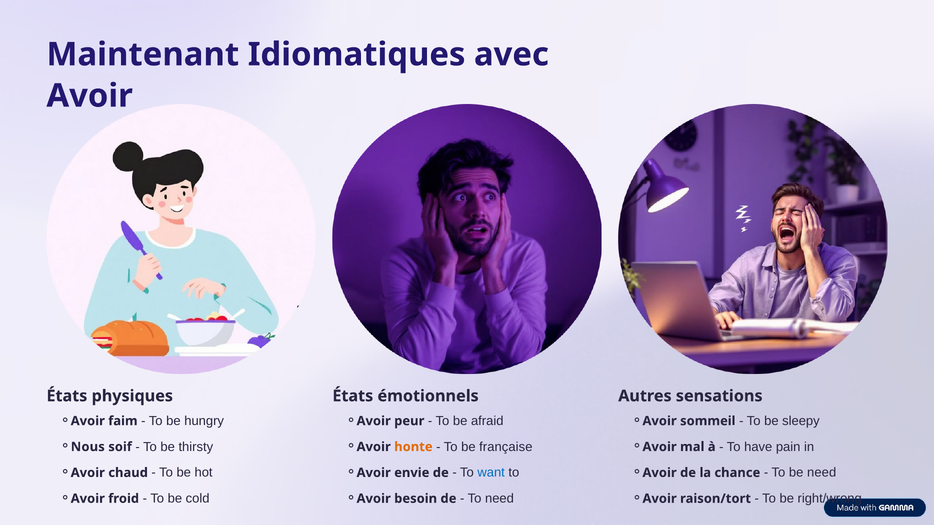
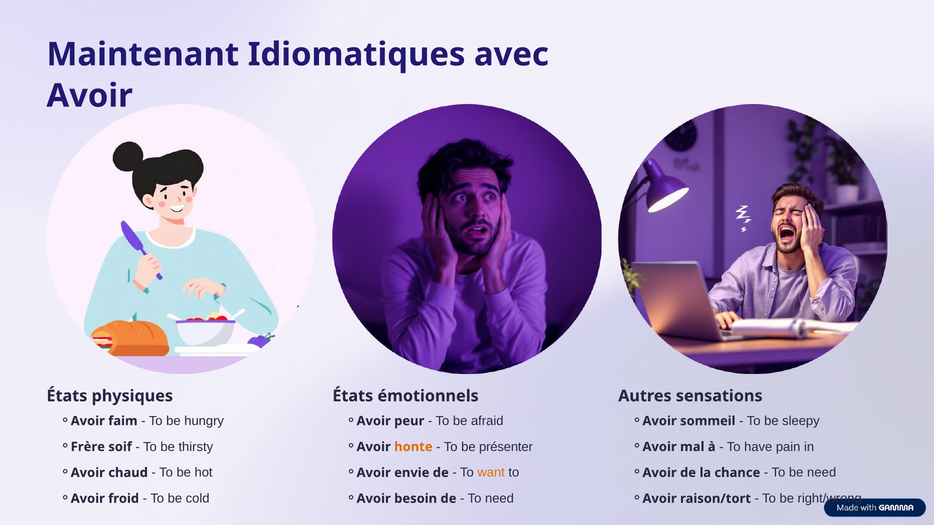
Nous: Nous -> Frère
française: française -> présenter
want colour: blue -> orange
